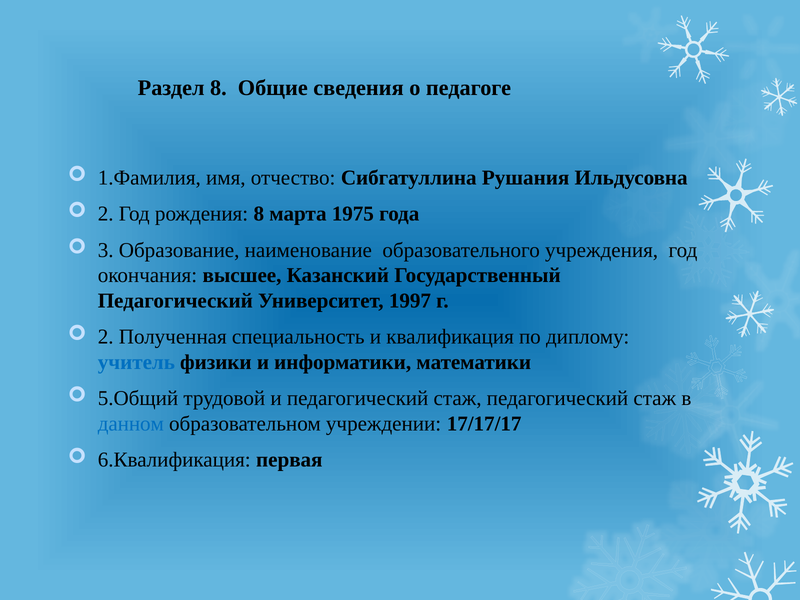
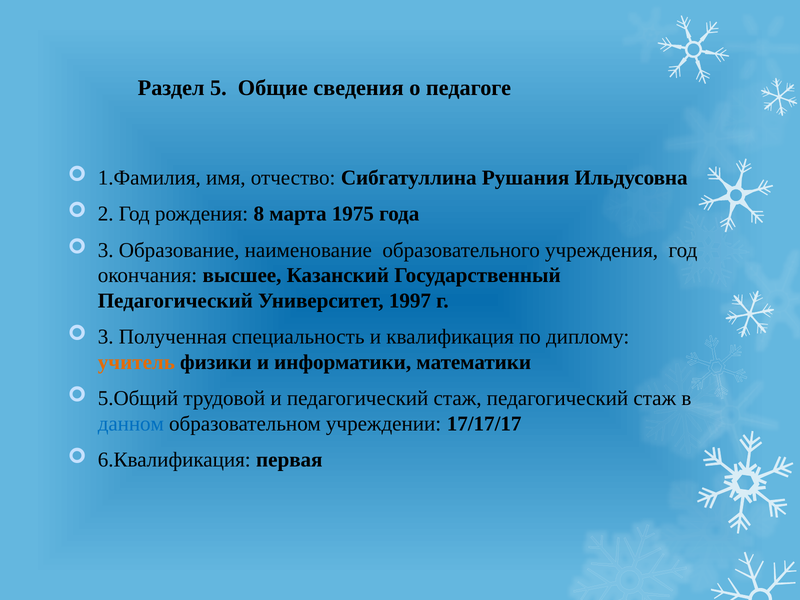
Раздел 8: 8 -> 5
2 at (106, 337): 2 -> 3
учитель colour: blue -> orange
